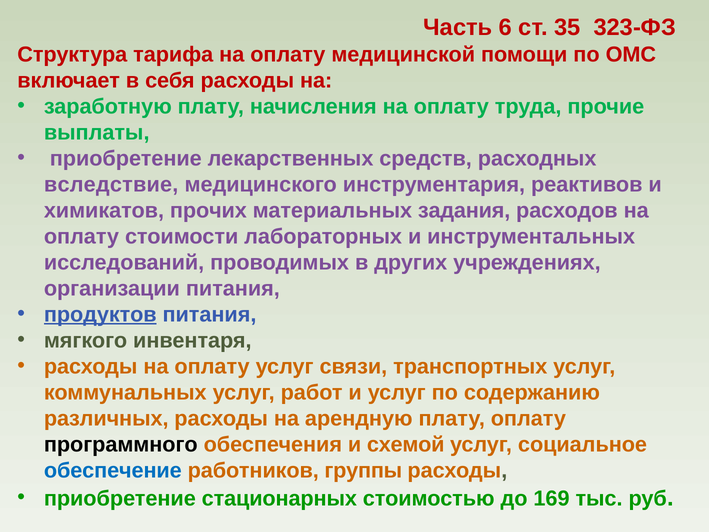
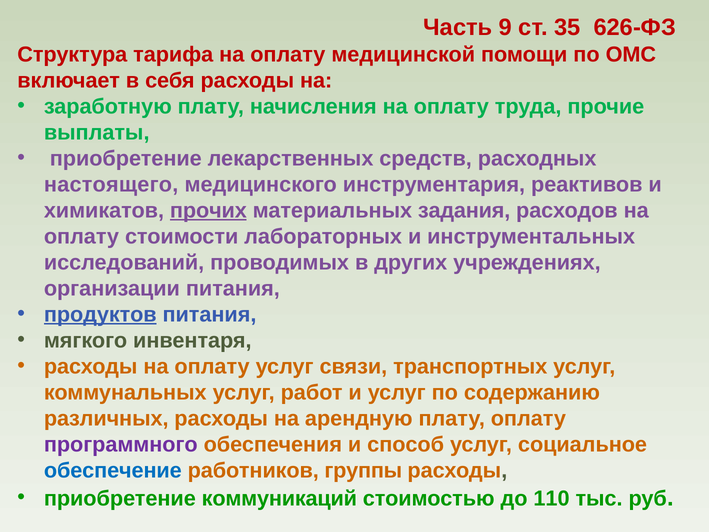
6: 6 -> 9
323-ФЗ: 323-ФЗ -> 626-ФЗ
вследствие: вследствие -> настоящего
прочих underline: none -> present
программного colour: black -> purple
схемой: схемой -> способ
стационарных: стационарных -> коммуникаций
169: 169 -> 110
